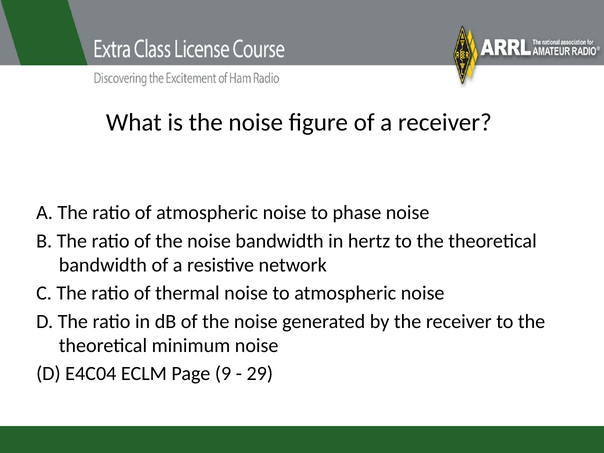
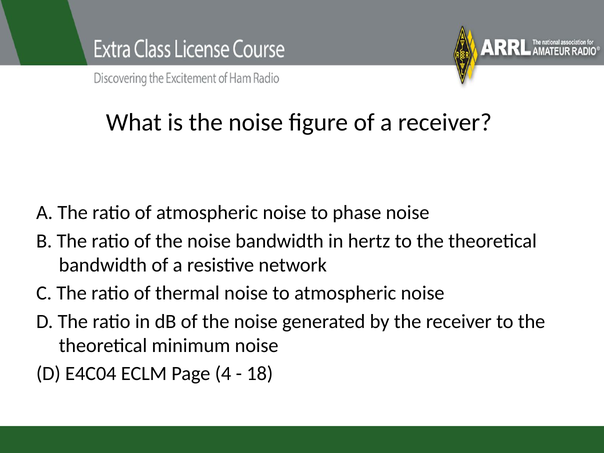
9: 9 -> 4
29: 29 -> 18
